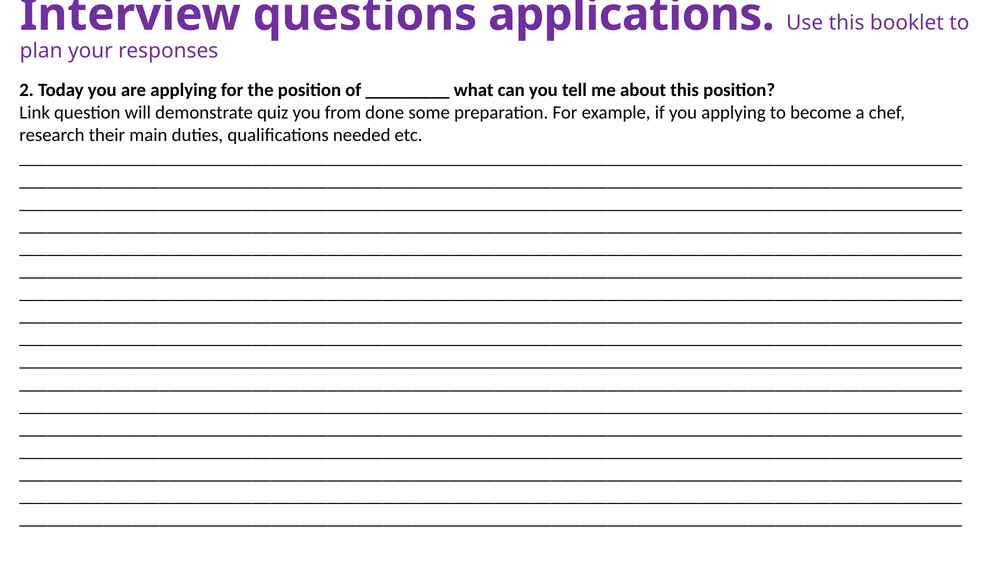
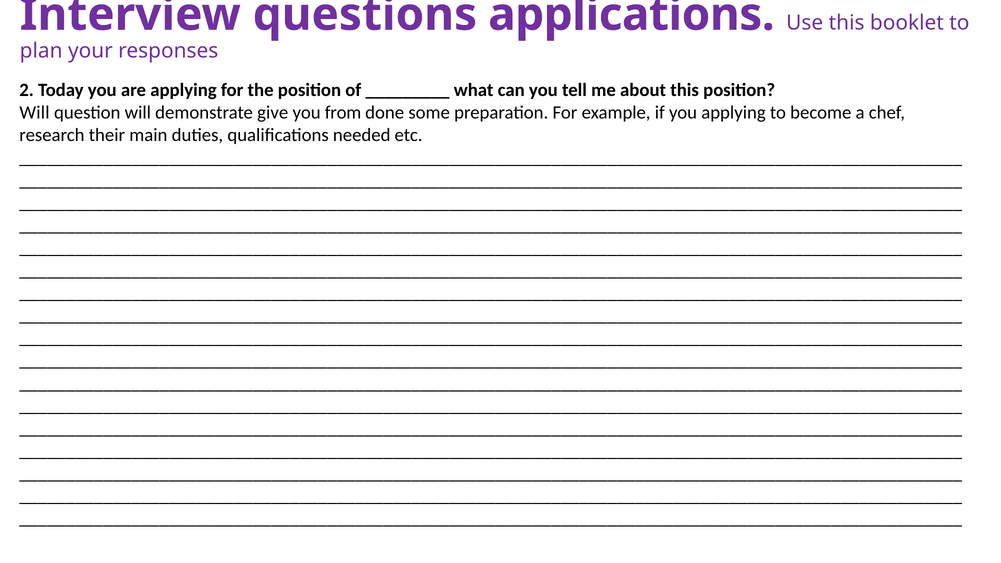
Link at (35, 113): Link -> Will
quiz: quiz -> give
